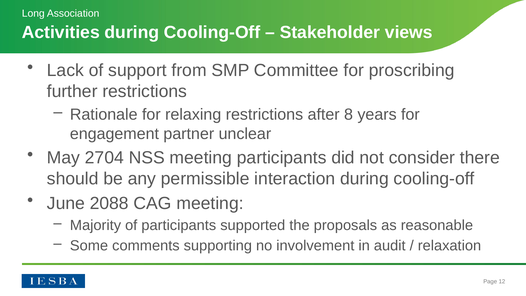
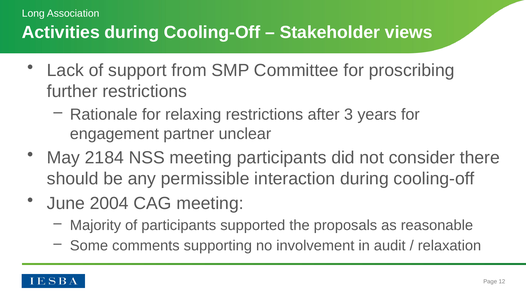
8: 8 -> 3
2704: 2704 -> 2184
2088: 2088 -> 2004
